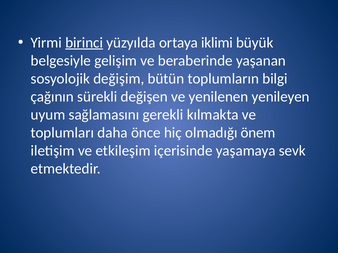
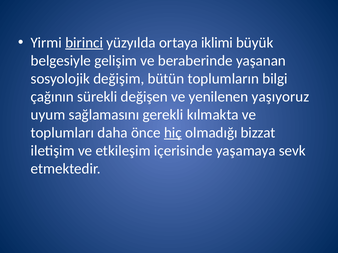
yenileyen: yenileyen -> yaşıyoruz
hiç underline: none -> present
önem: önem -> bizzat
